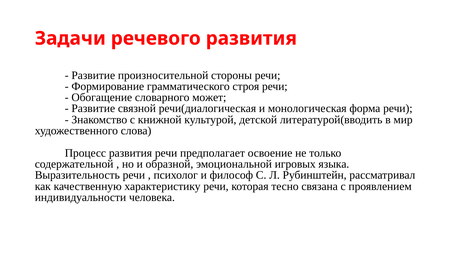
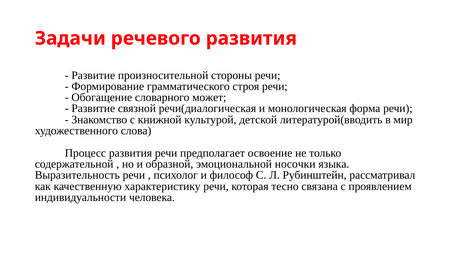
игровых: игровых -> носочки
